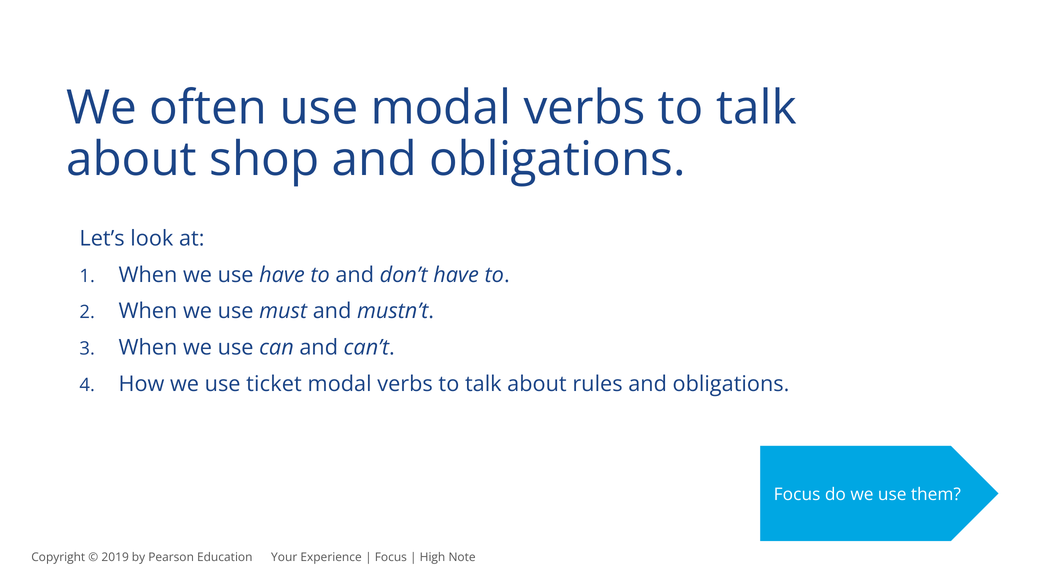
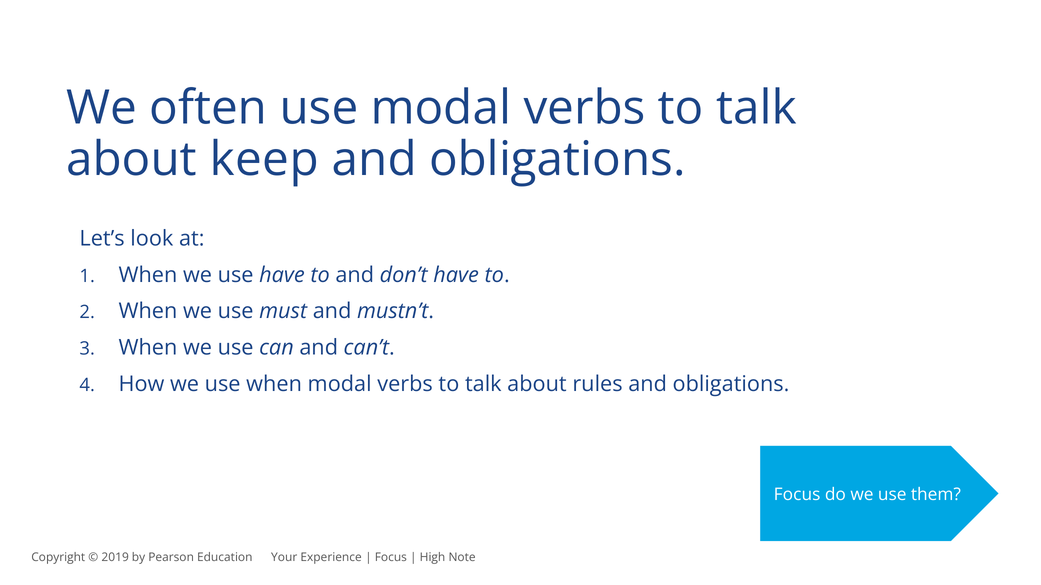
shop: shop -> keep
use ticket: ticket -> when
